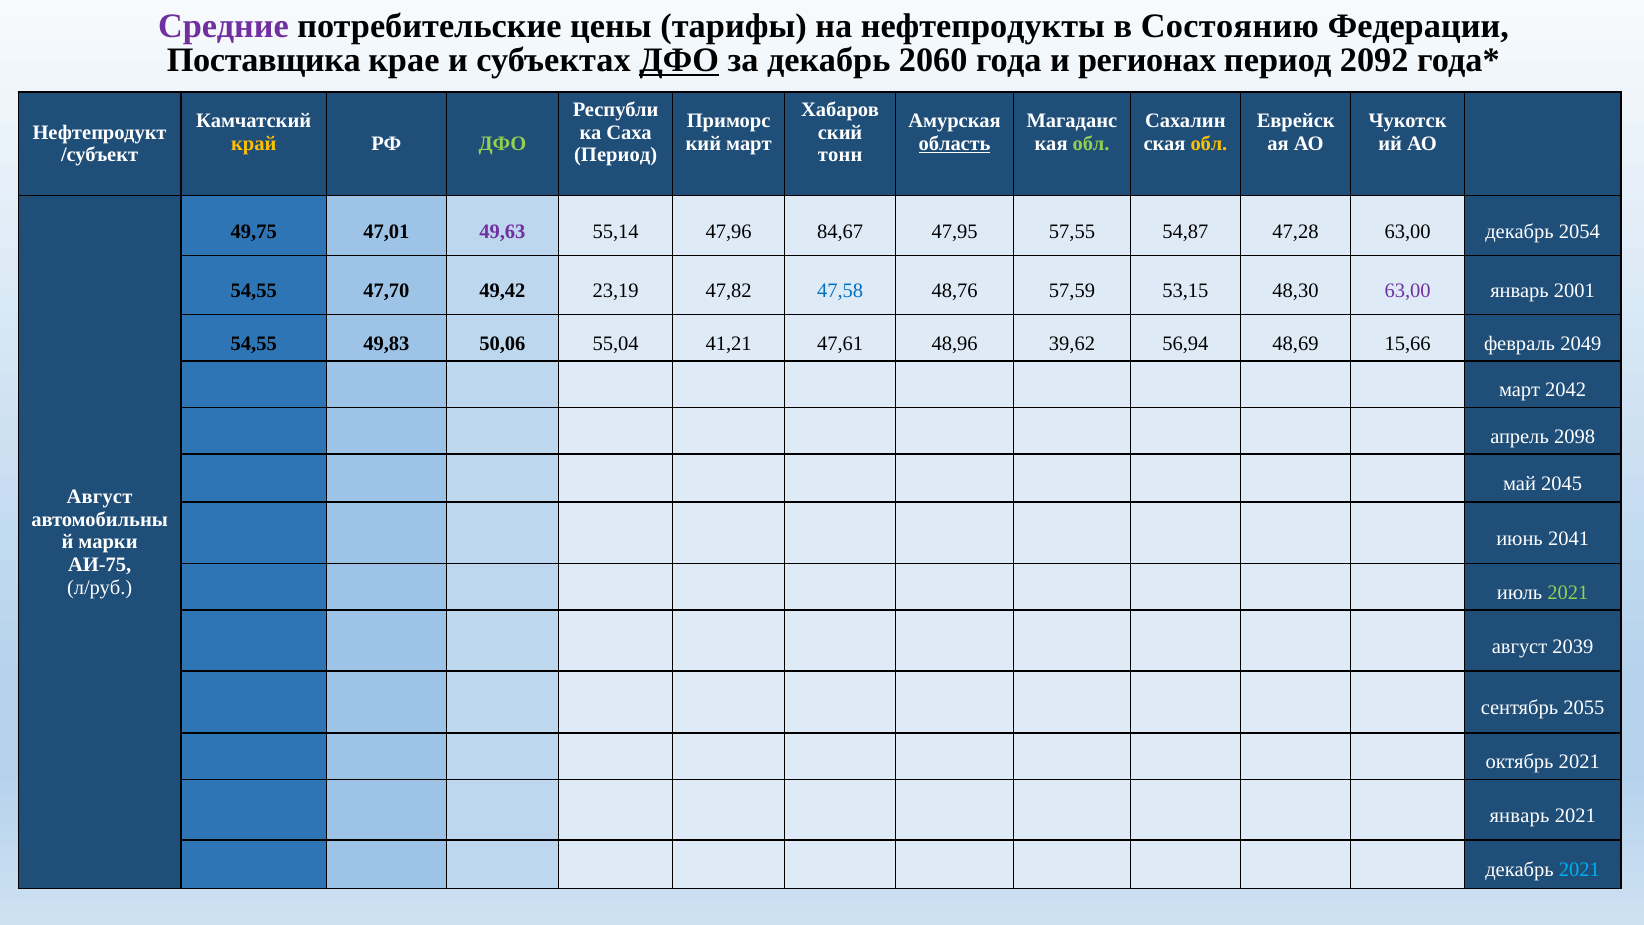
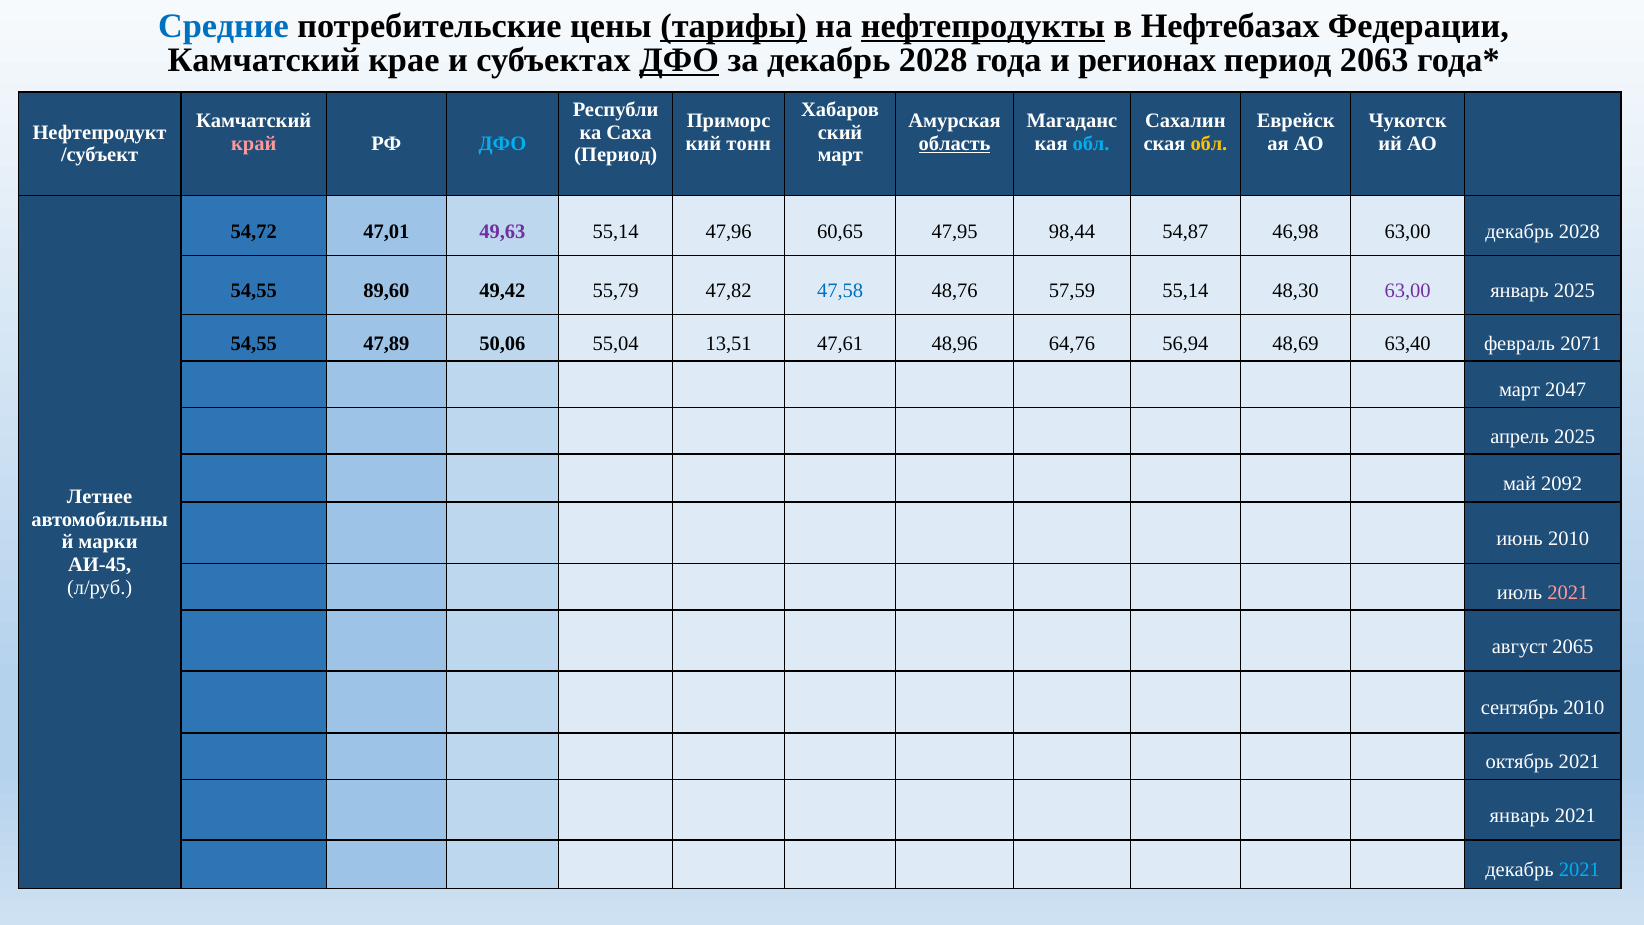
Средние colour: purple -> blue
тарифы underline: none -> present
нефтепродукты underline: none -> present
Состоянию: Состоянию -> Нефтебазах
Поставщика at (264, 61): Поставщика -> Камчатский
за декабрь 2060: 2060 -> 2028
2092: 2092 -> 2063
край colour: yellow -> pink
ДФО at (502, 144) colour: light green -> light blue
март at (749, 144): март -> тонн
обл at (1091, 144) colour: light green -> light blue
тонн at (840, 155): тонн -> март
49,75: 49,75 -> 54,72
84,67: 84,67 -> 60,65
57,55: 57,55 -> 98,44
47,28: 47,28 -> 46,98
63,00 декабрь 2054: 2054 -> 2028
47,70: 47,70 -> 89,60
23,19: 23,19 -> 55,79
57,59 53,15: 53,15 -> 55,14
январь 2001: 2001 -> 2025
49,83: 49,83 -> 47,89
41,21: 41,21 -> 13,51
39,62: 39,62 -> 64,76
15,66: 15,66 -> 63,40
2049: 2049 -> 2071
2042: 2042 -> 2047
апрель 2098: 2098 -> 2025
2045: 2045 -> 2092
Август at (100, 496): Август -> Летнее
июнь 2041: 2041 -> 2010
АИ-75: АИ-75 -> АИ-45
2021 at (1568, 592) colour: light green -> pink
2039: 2039 -> 2065
сентябрь 2055: 2055 -> 2010
